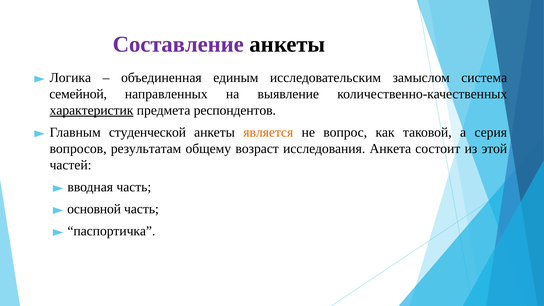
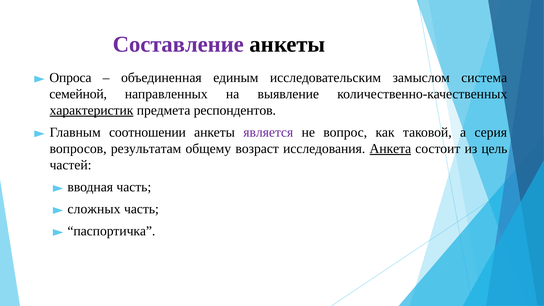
Логика: Логика -> Опроса
студенческой: студенческой -> соотношении
является colour: orange -> purple
Анкета underline: none -> present
этой: этой -> цель
основной: основной -> сложных
